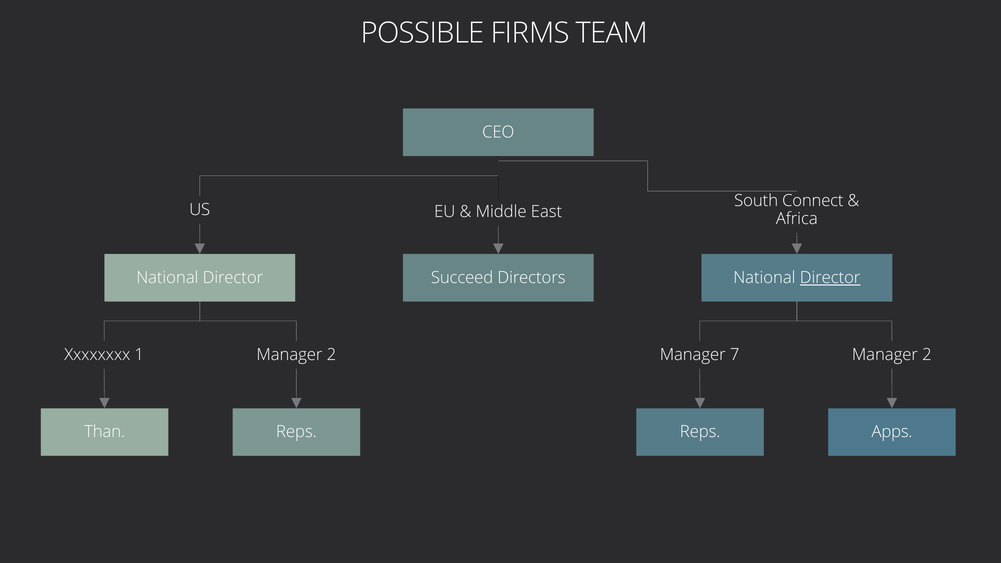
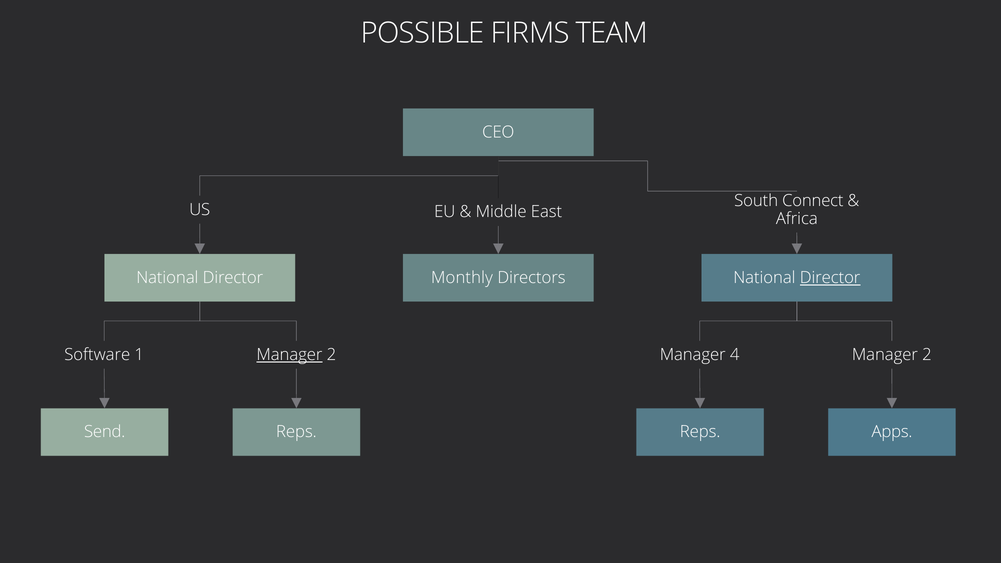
Succeed: Succeed -> Monthly
Xxxxxxxx: Xxxxxxxx -> Software
Manager at (289, 355) underline: none -> present
7: 7 -> 4
Than: Than -> Send
